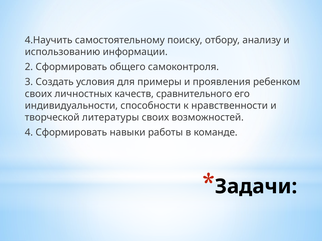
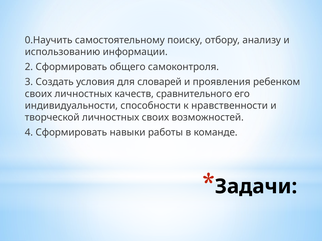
4.Научить: 4.Научить -> 0.Научить
примеры: примеры -> словарей
творческой литературы: литературы -> личностных
